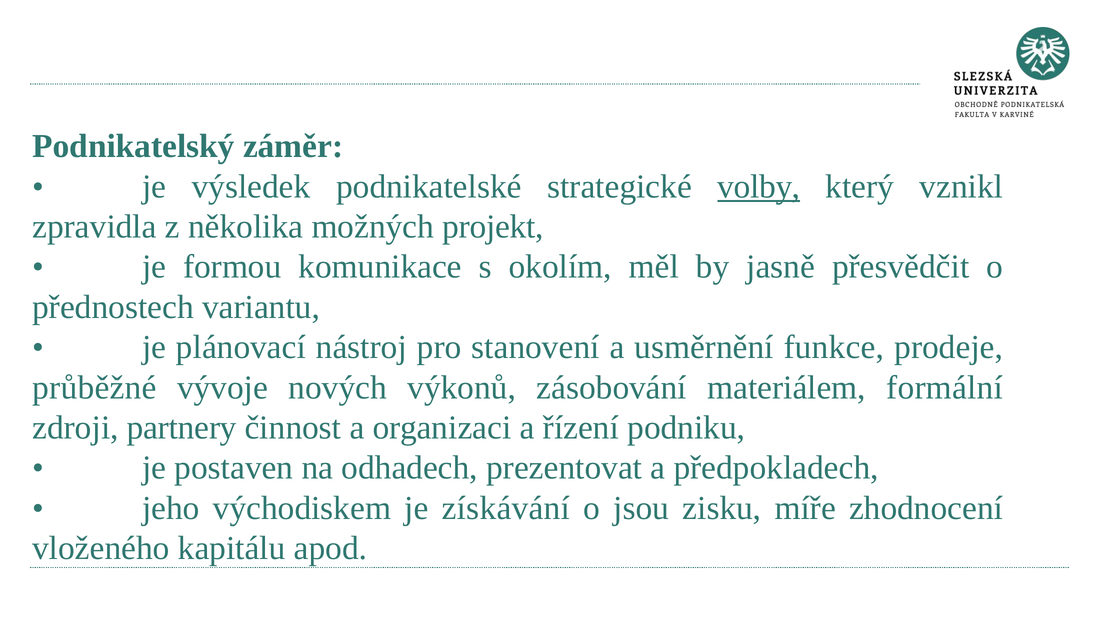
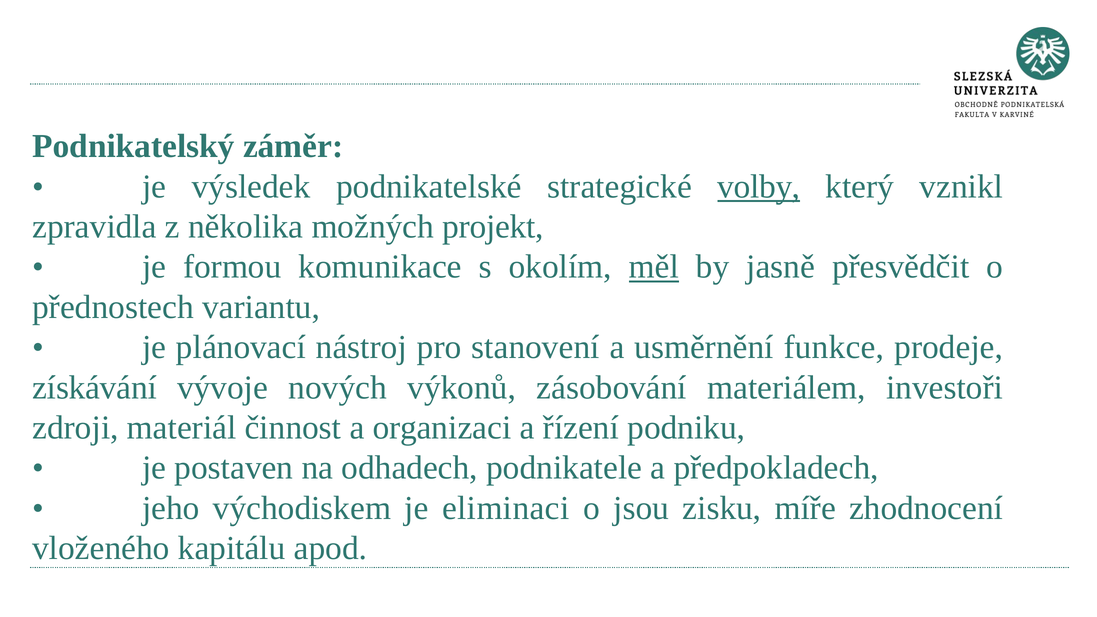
měl underline: none -> present
průběžné: průběžné -> získávání
formální: formální -> investoři
partnery: partnery -> materiál
prezentovat: prezentovat -> podnikatele
získávání: získávání -> eliminaci
